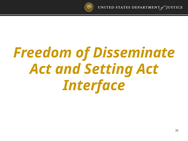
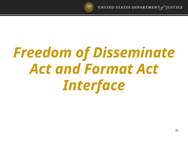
Setting: Setting -> Format
